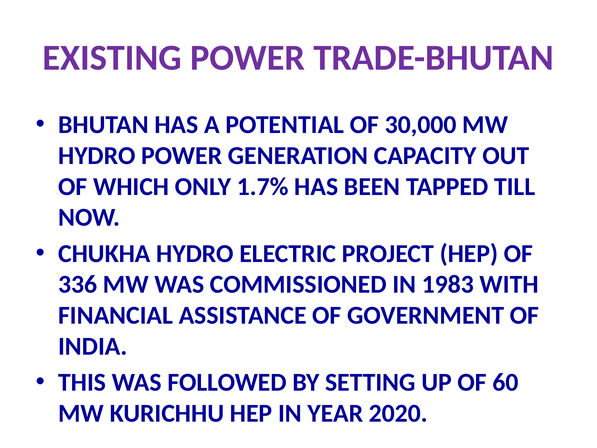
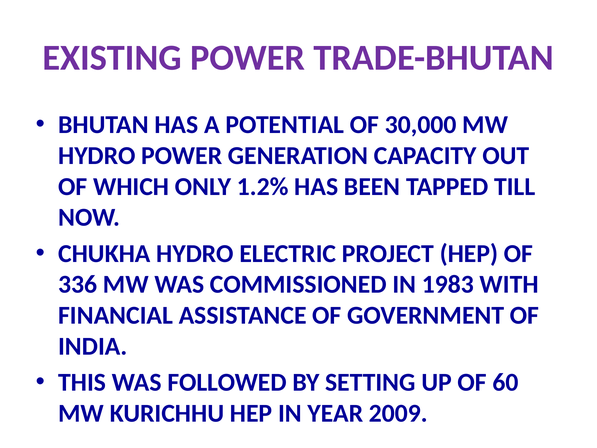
1.7%: 1.7% -> 1.2%
2020: 2020 -> 2009
